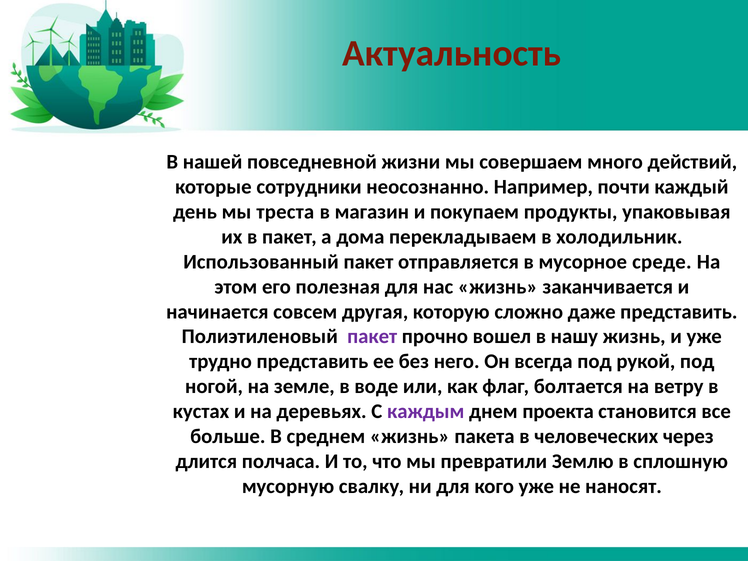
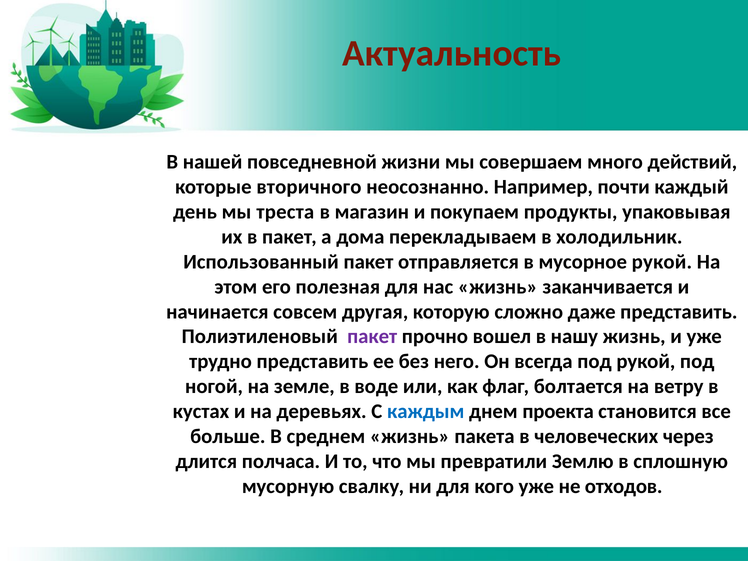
сотрудники: сотрудники -> вторичного
мусорное среде: среде -> рукой
каждым colour: purple -> blue
наносят: наносят -> отходов
